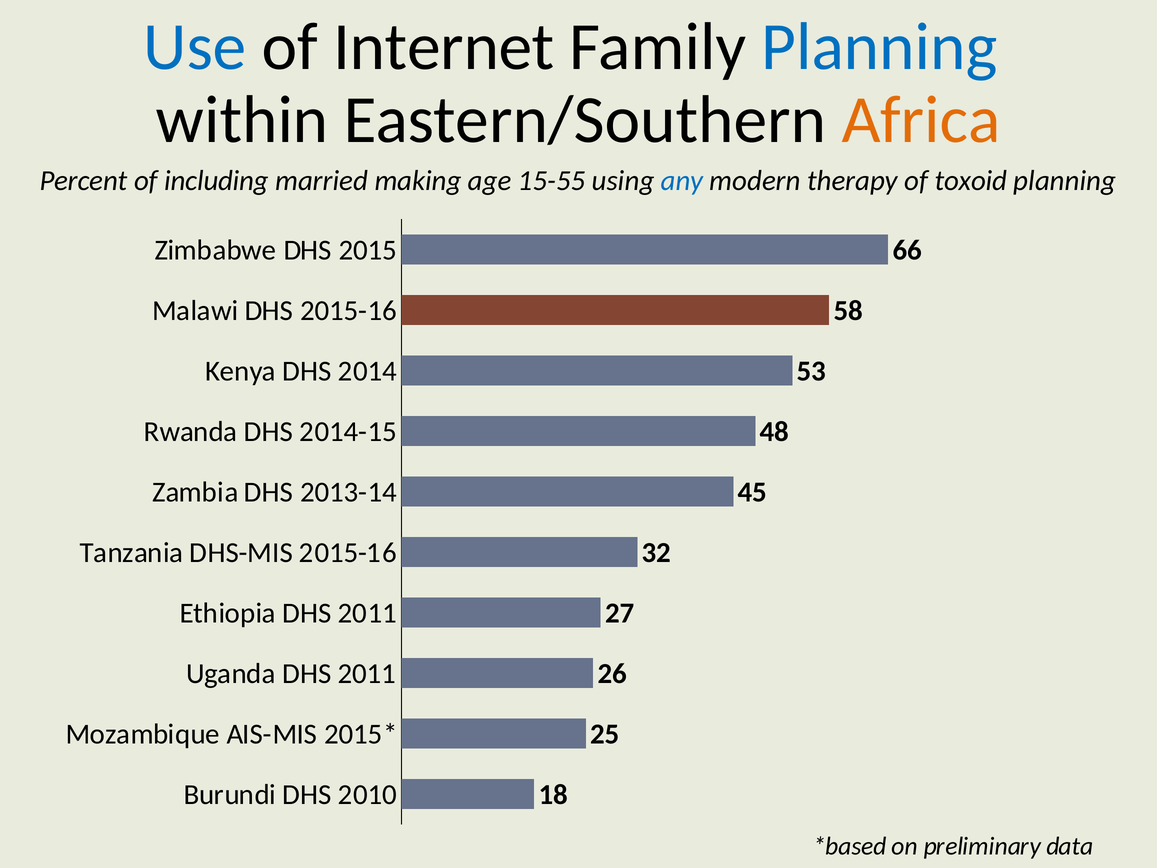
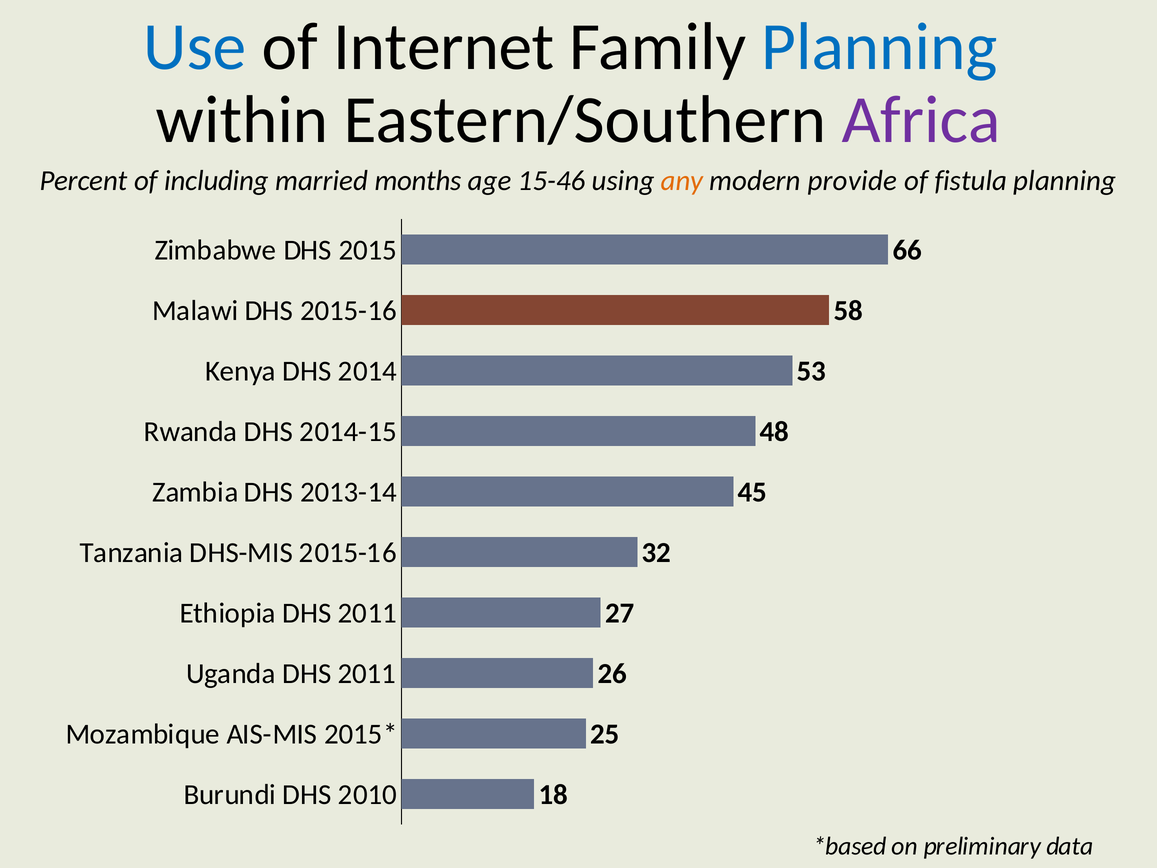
Africa colour: orange -> purple
making: making -> months
15-55: 15-55 -> 15-46
any colour: blue -> orange
therapy: therapy -> provide
toxoid: toxoid -> fistula
